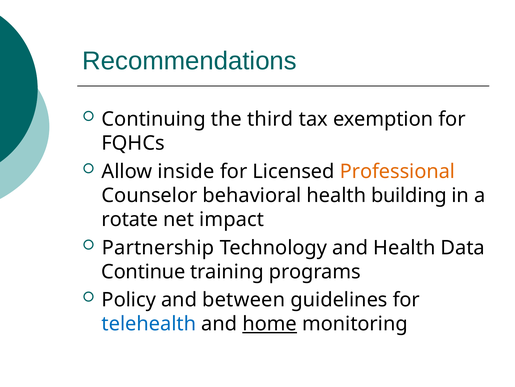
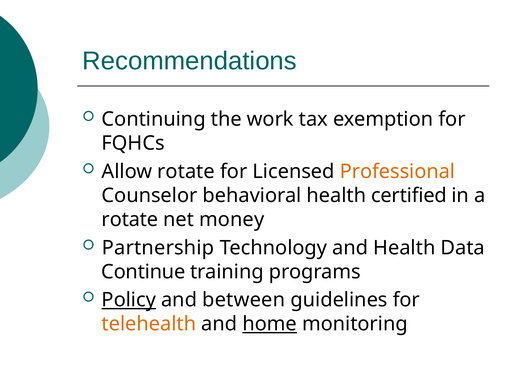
third: third -> work
Allow inside: inside -> rotate
building: building -> certified
impact: impact -> money
Policy underline: none -> present
telehealth colour: blue -> orange
